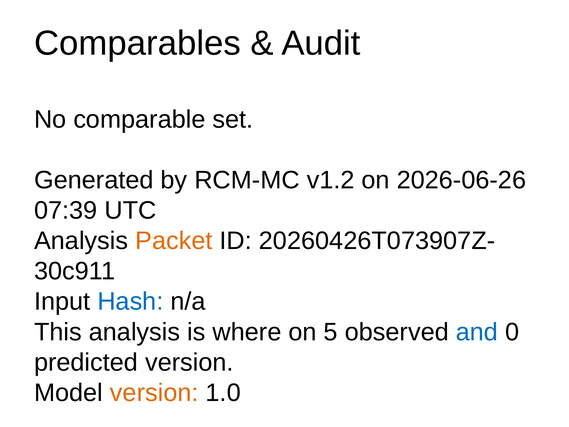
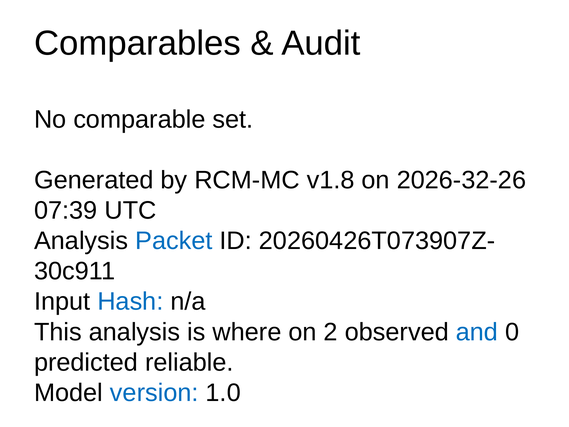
v1.2: v1.2 -> v1.8
2026-06-26: 2026-06-26 -> 2026-32-26
Packet colour: orange -> blue
5: 5 -> 2
predicted version: version -> reliable
version at (154, 393) colour: orange -> blue
